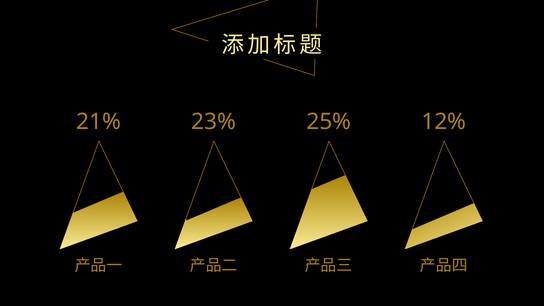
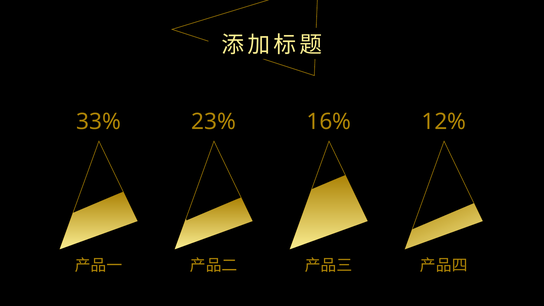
21%: 21% -> 33%
25%: 25% -> 16%
